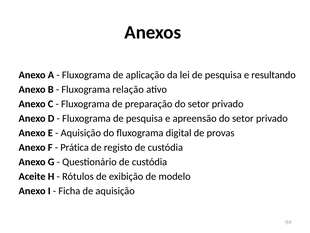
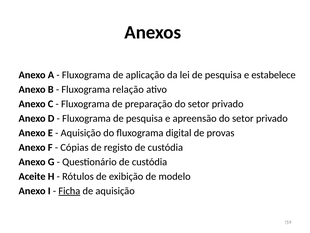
resultando: resultando -> estabelece
Prática: Prática -> Cópias
Ficha underline: none -> present
